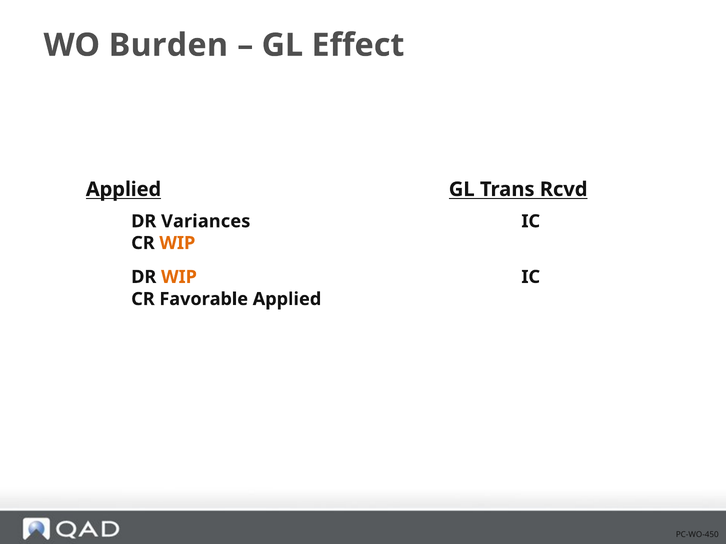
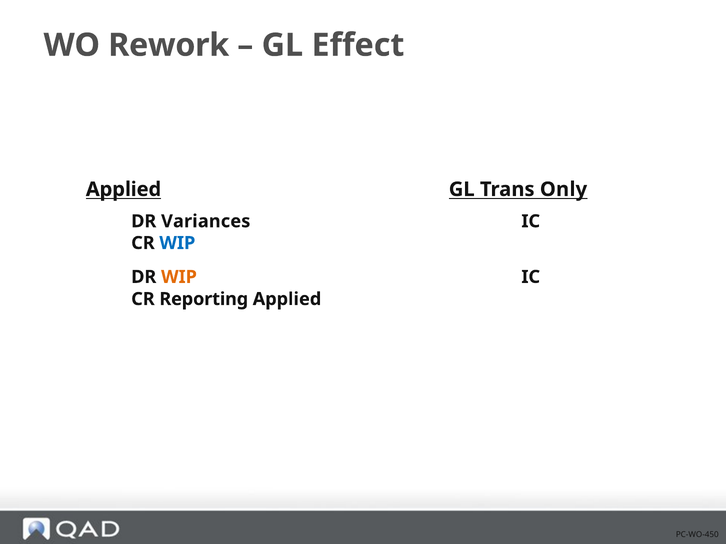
Burden: Burden -> Rework
Rcvd: Rcvd -> Only
WIP at (177, 243) colour: orange -> blue
Favorable: Favorable -> Reporting
